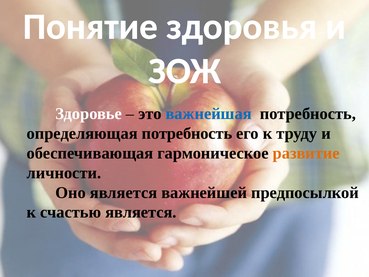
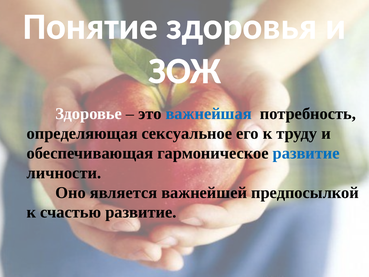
определяющая потребность: потребность -> сексуальное
развитие at (306, 153) colour: orange -> blue
счастью является: является -> развитие
